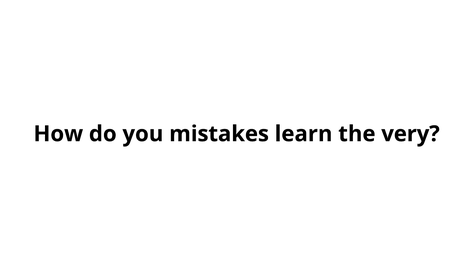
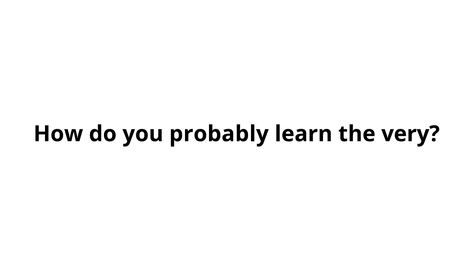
mistakes: mistakes -> probably
